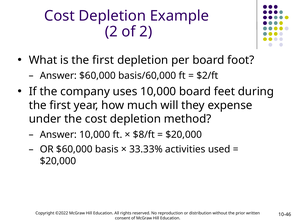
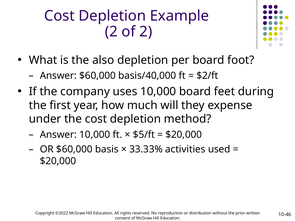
is the first: first -> also
basis/60,000: basis/60,000 -> basis/40,000
$8/ft: $8/ft -> $5/ft
